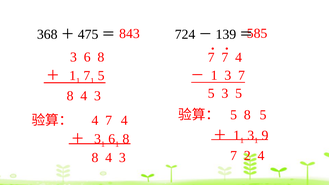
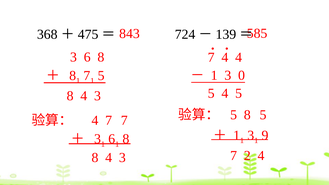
7 7: 7 -> 4
3 7: 7 -> 0
1 at (73, 76): 1 -> 8
5 3: 3 -> 4
4 7 4: 4 -> 7
